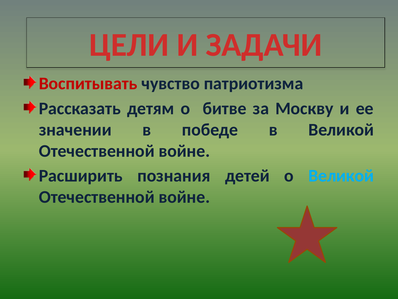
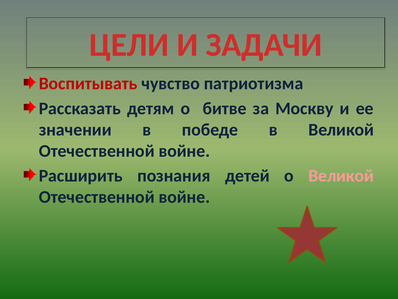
Великой at (341, 176) colour: light blue -> pink
